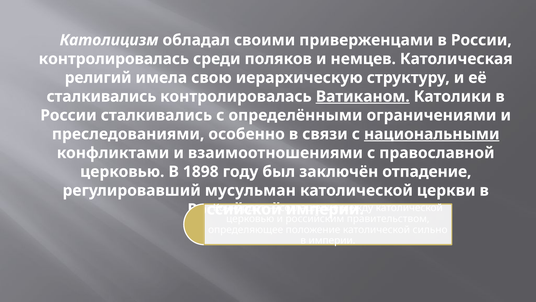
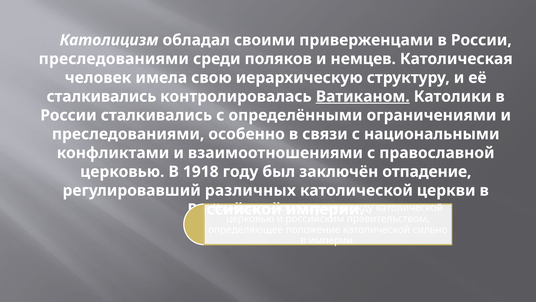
контролировалась at (114, 59): контролировалась -> преследованиями
религий: религий -> человек
национальными underline: present -> none
1898: 1898 -> 1918
мусульман: мусульман -> различных
